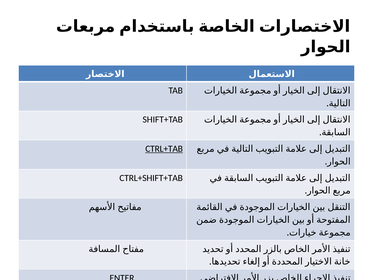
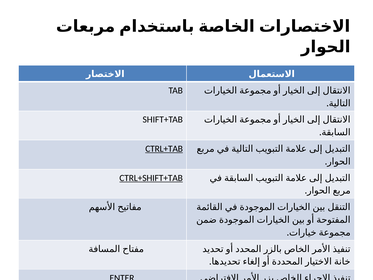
CTRL+SHIFT+TAB underline: none -> present
